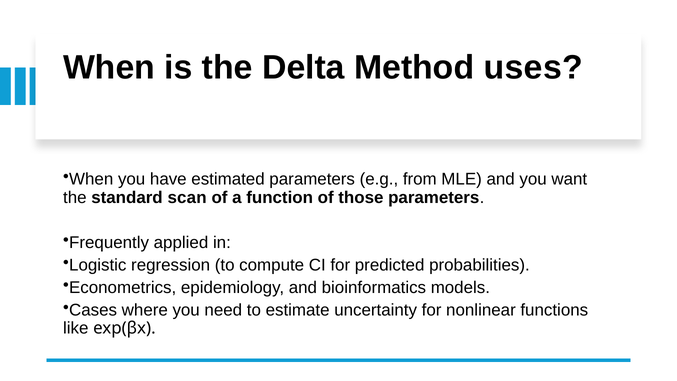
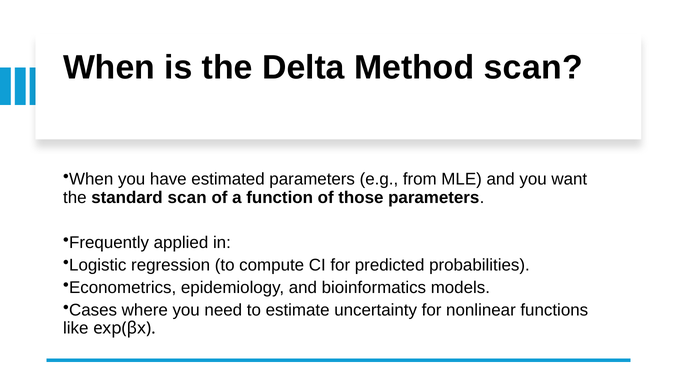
Method uses: uses -> scan
